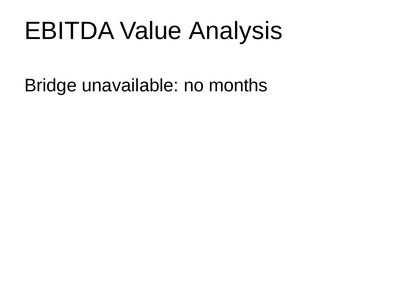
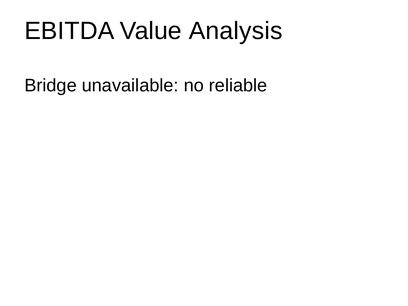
months: months -> reliable
